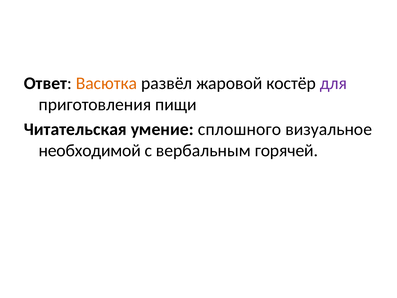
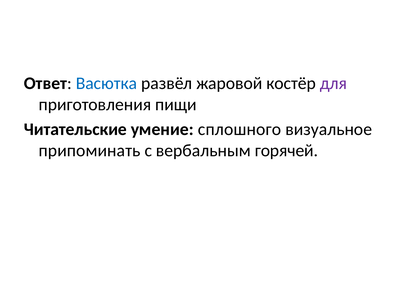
Васютка colour: orange -> blue
Читательская: Читательская -> Читательские
необходимой: необходимой -> припоминать
